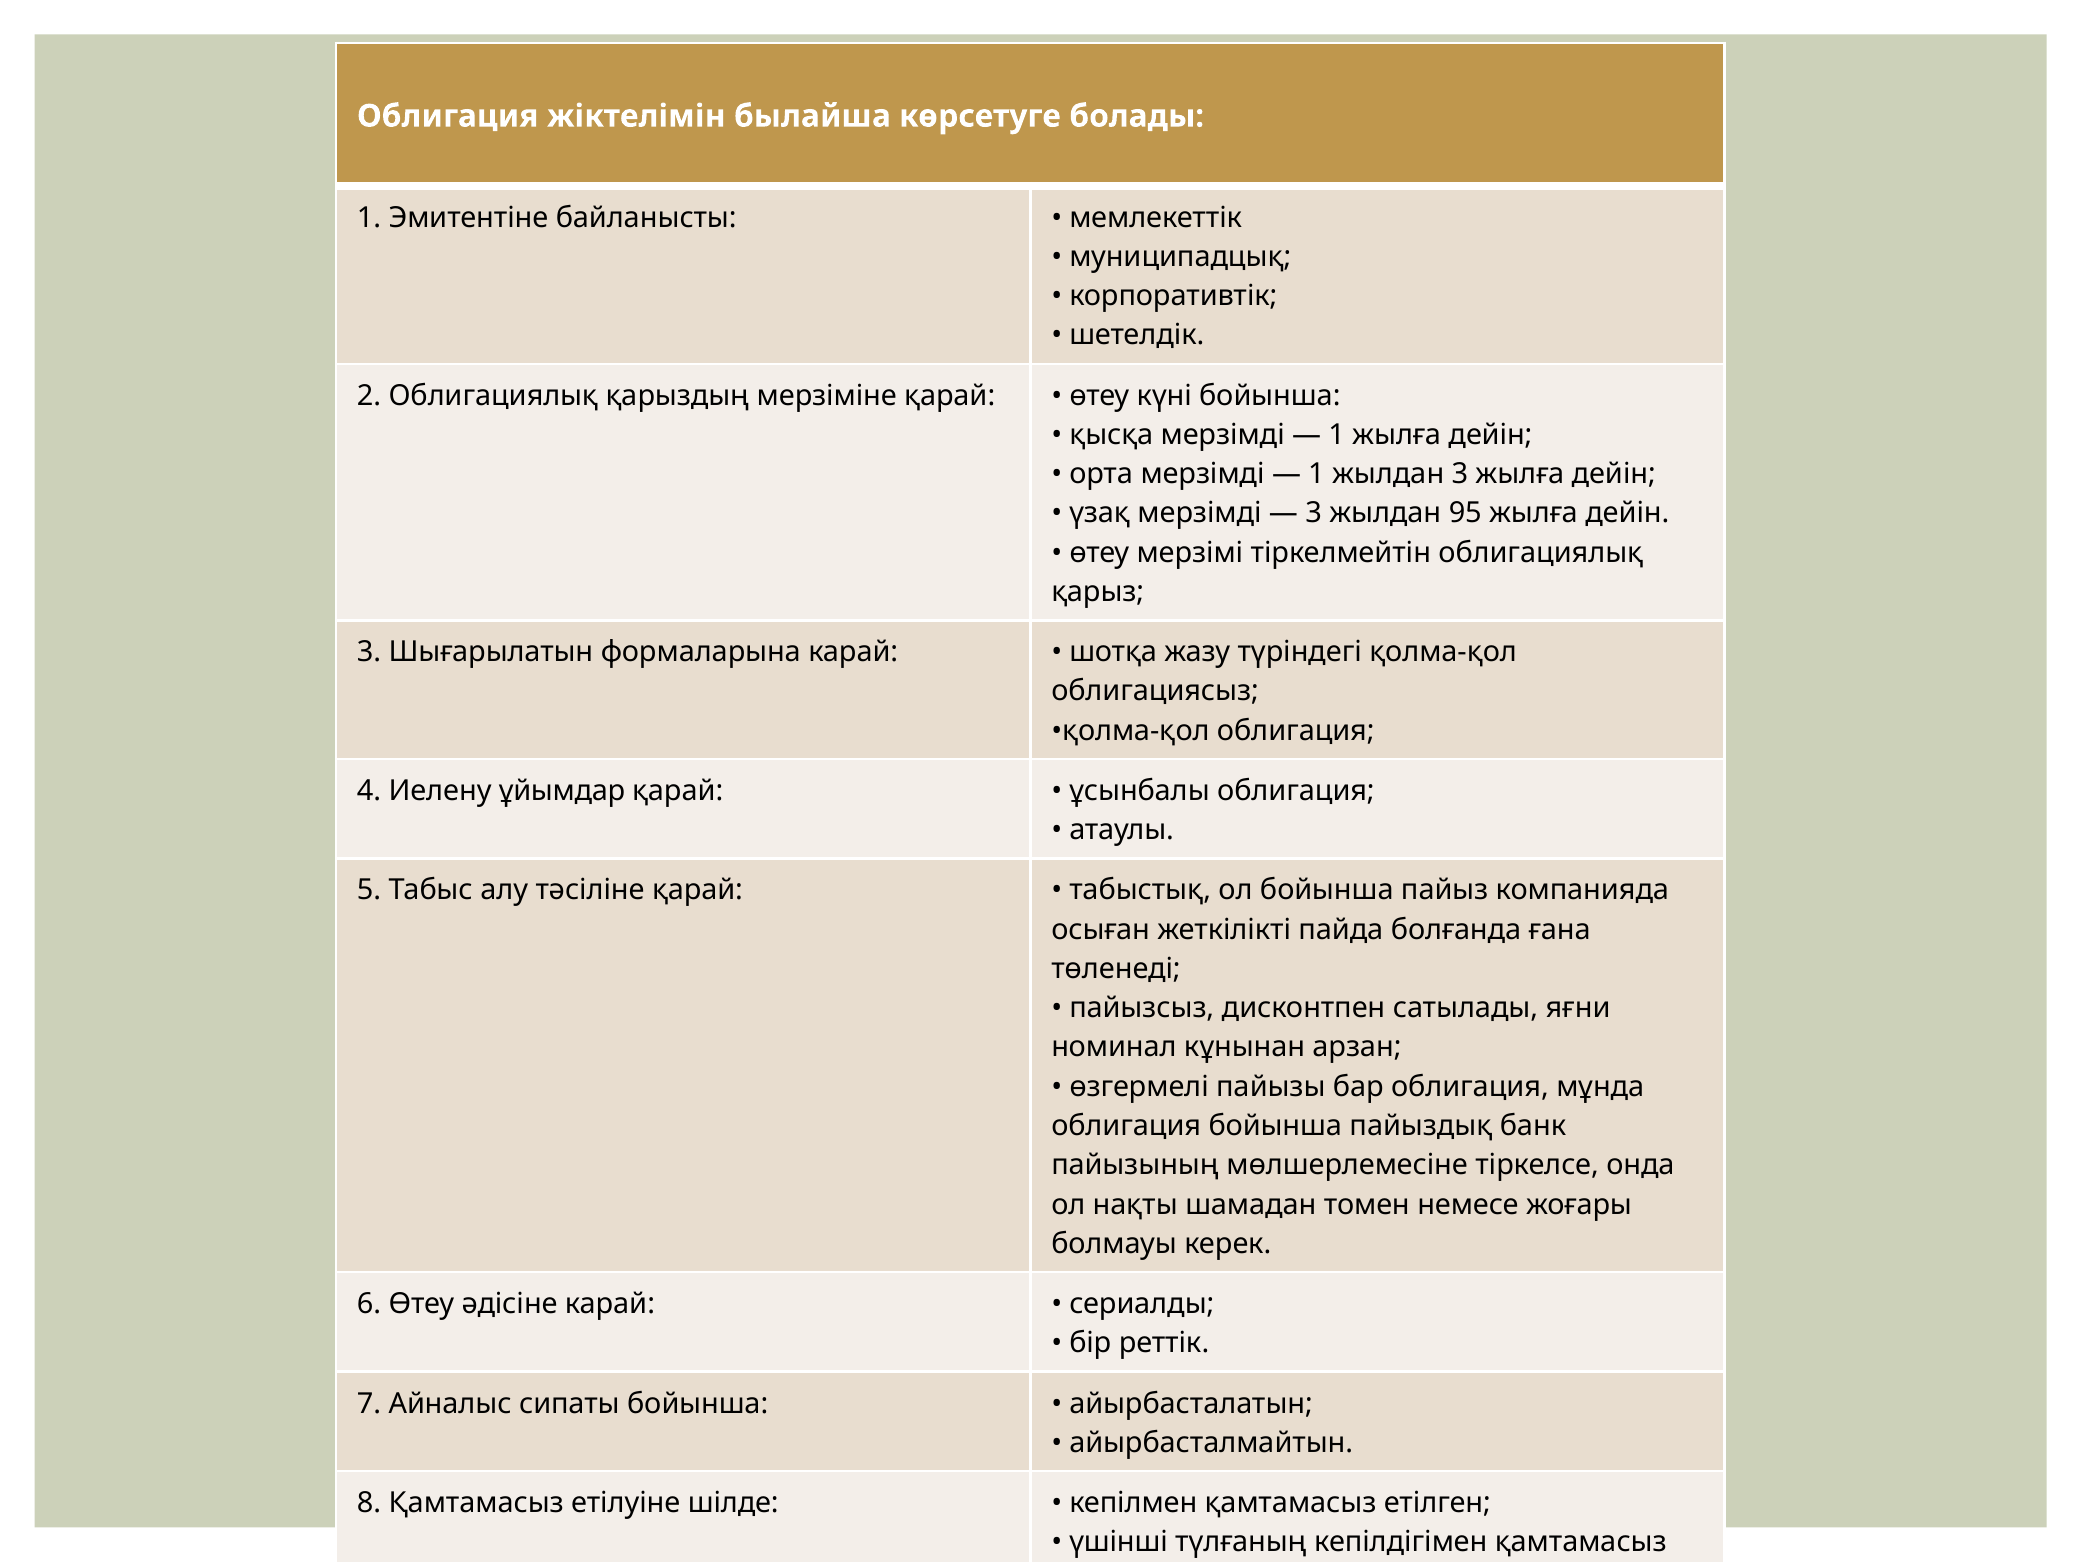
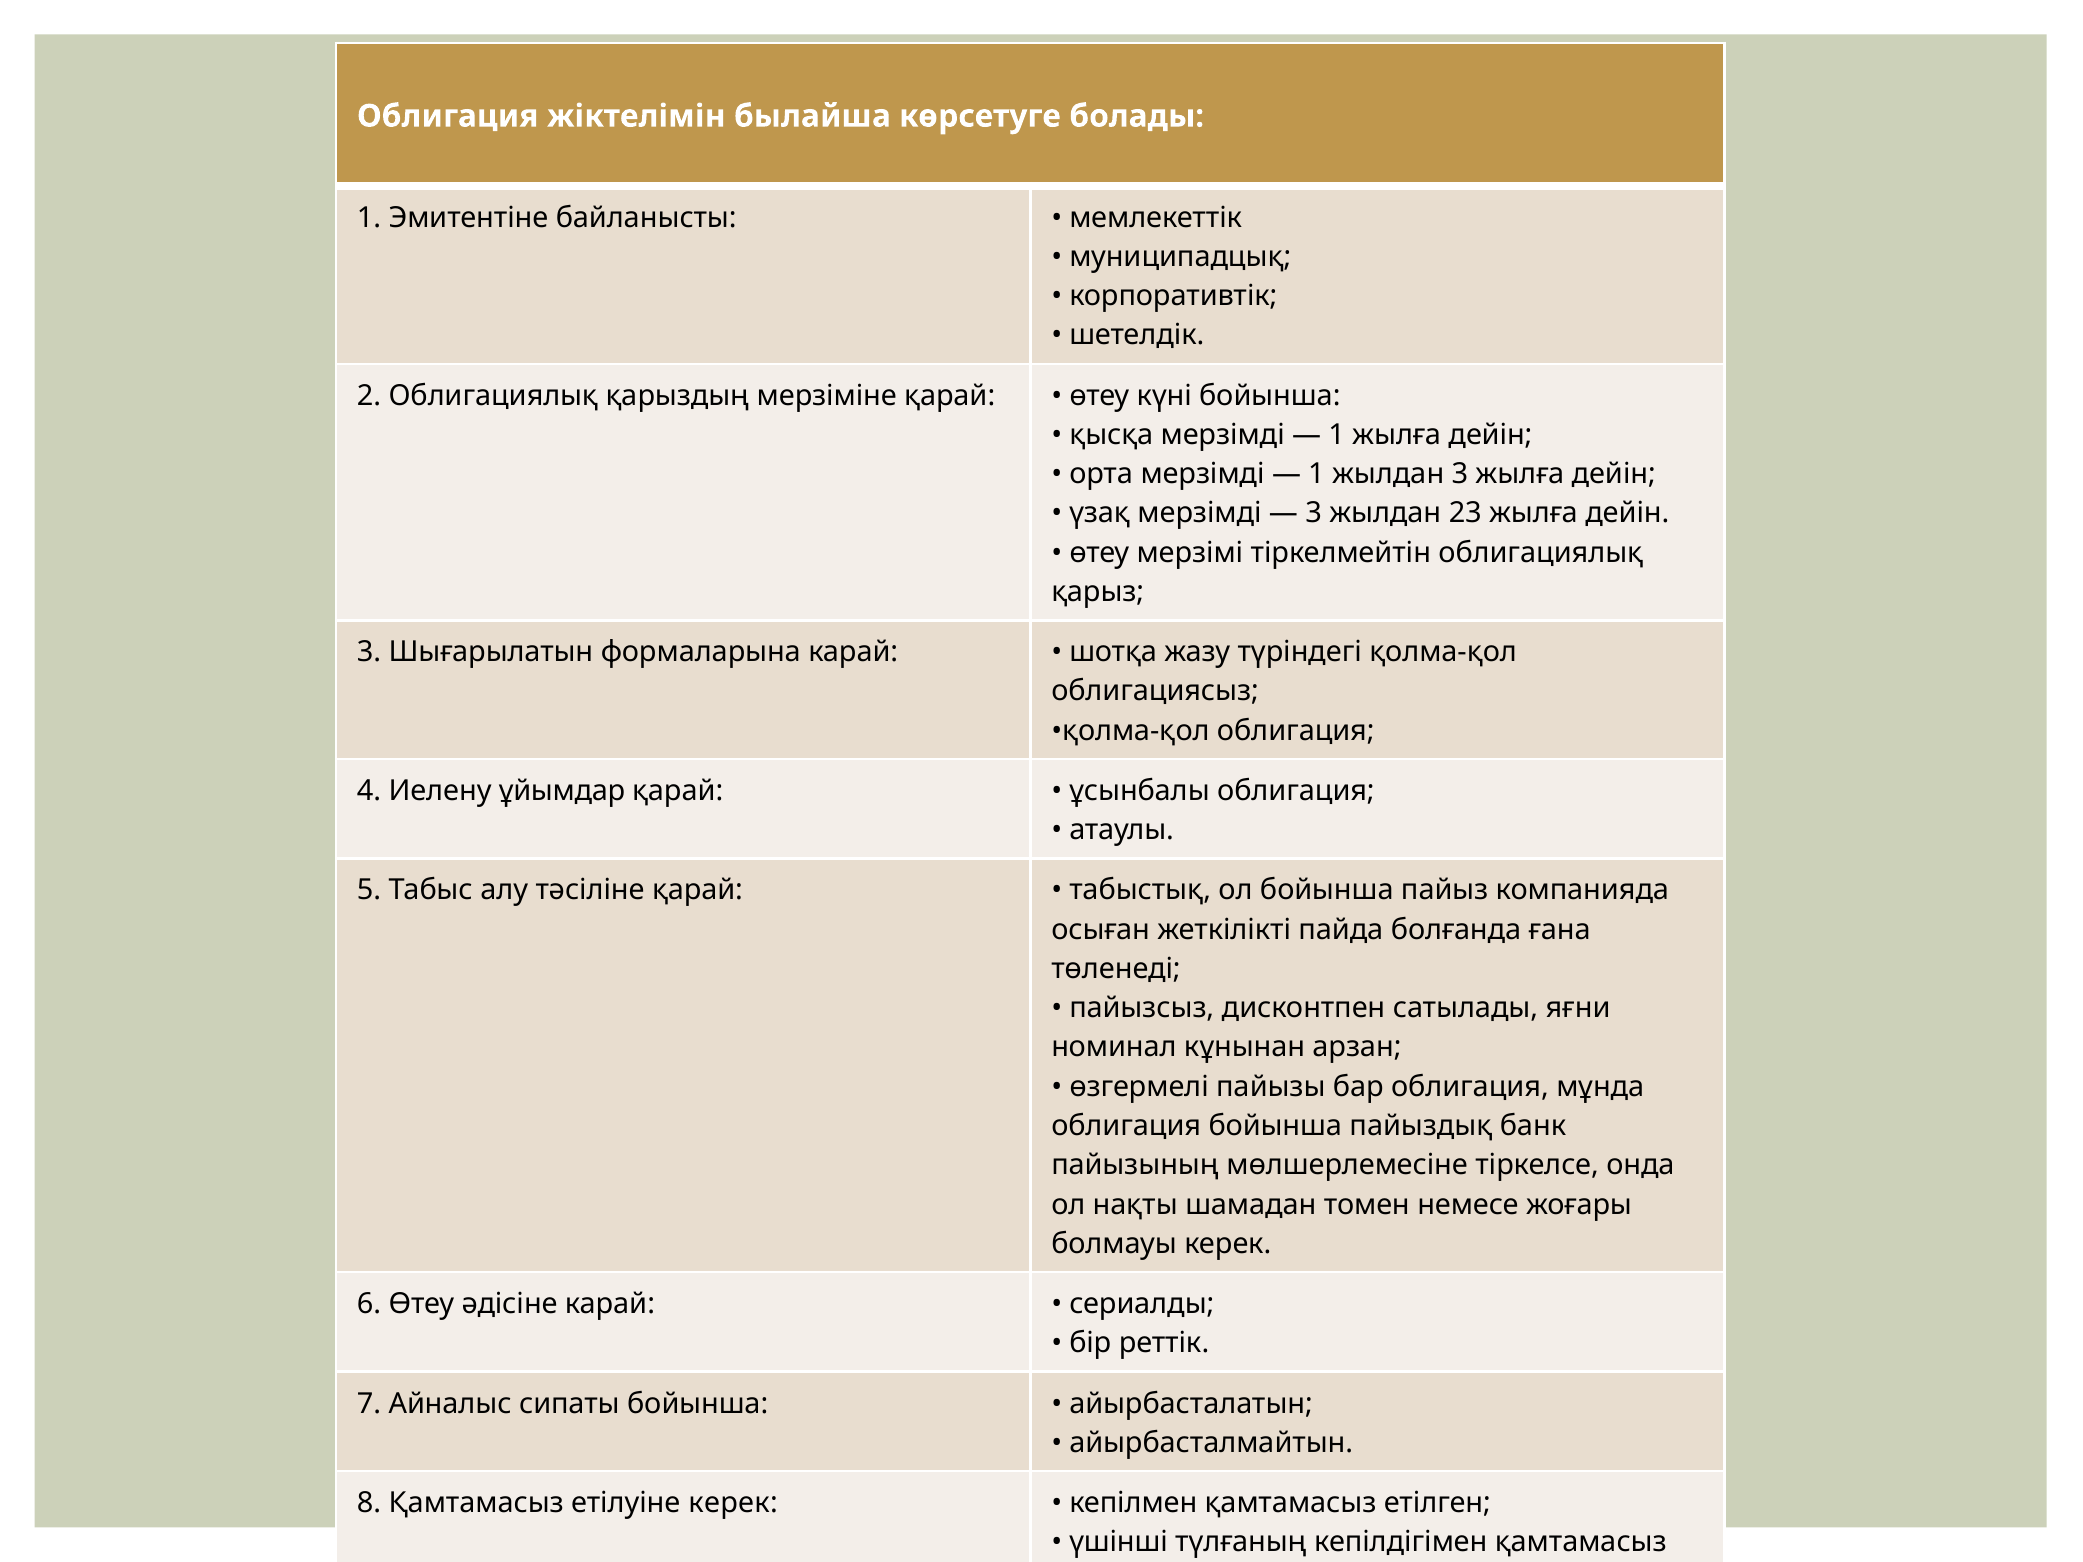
95: 95 -> 23
етілуіне шілде: шілде -> керек
